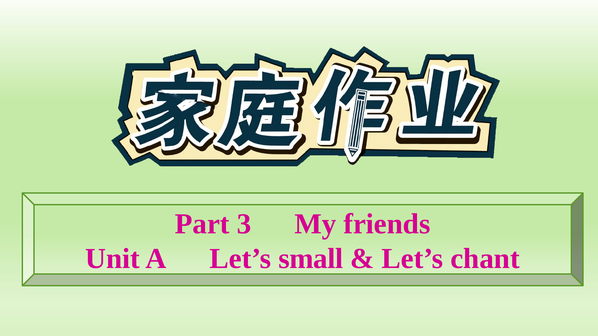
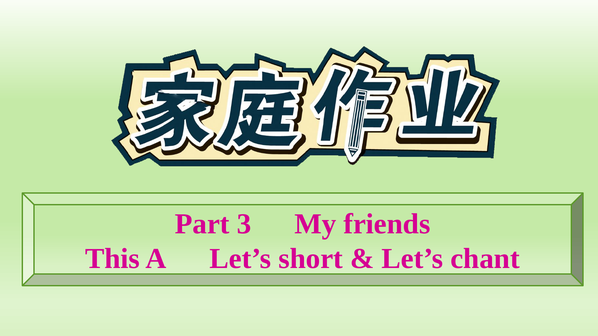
Unit: Unit -> This
small: small -> short
